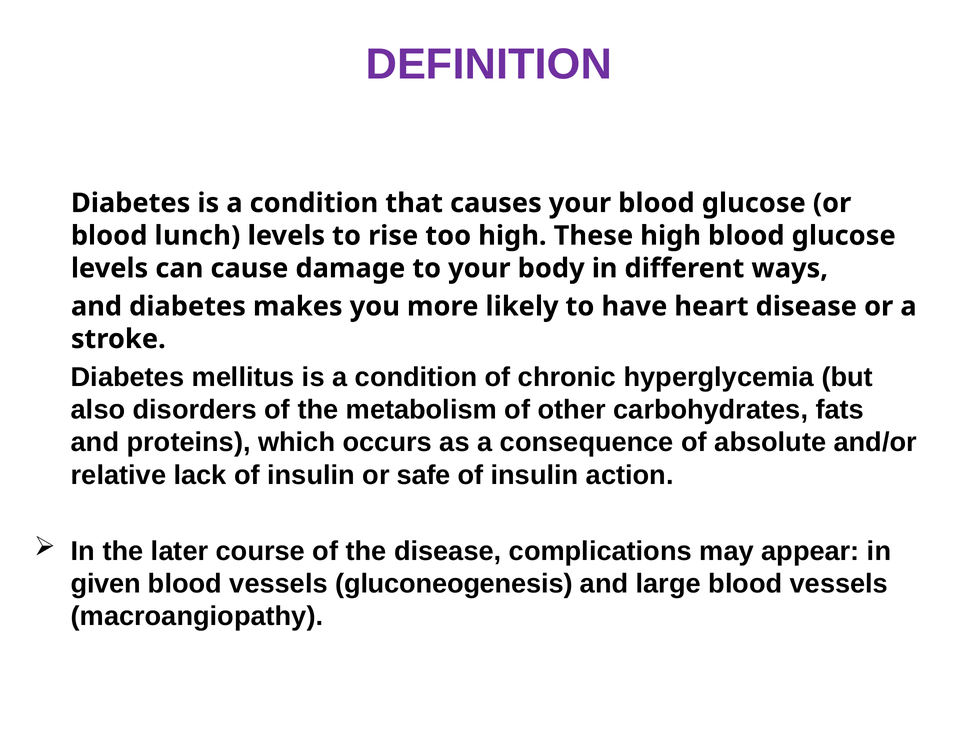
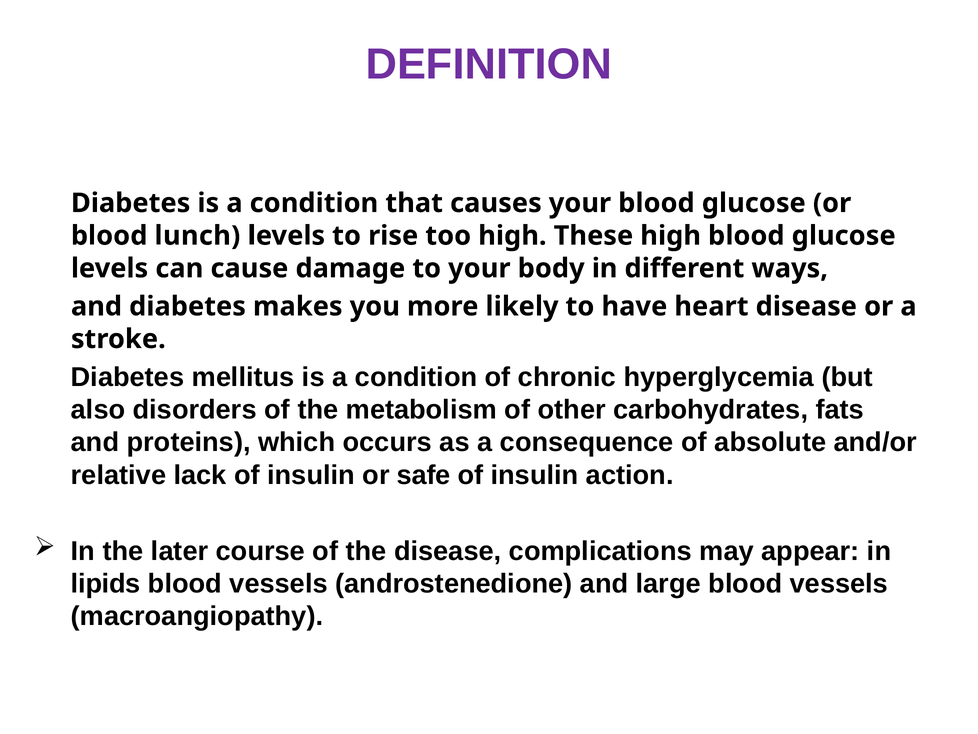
given: given -> lipids
gluconeogenesis: gluconeogenesis -> androstenedione
